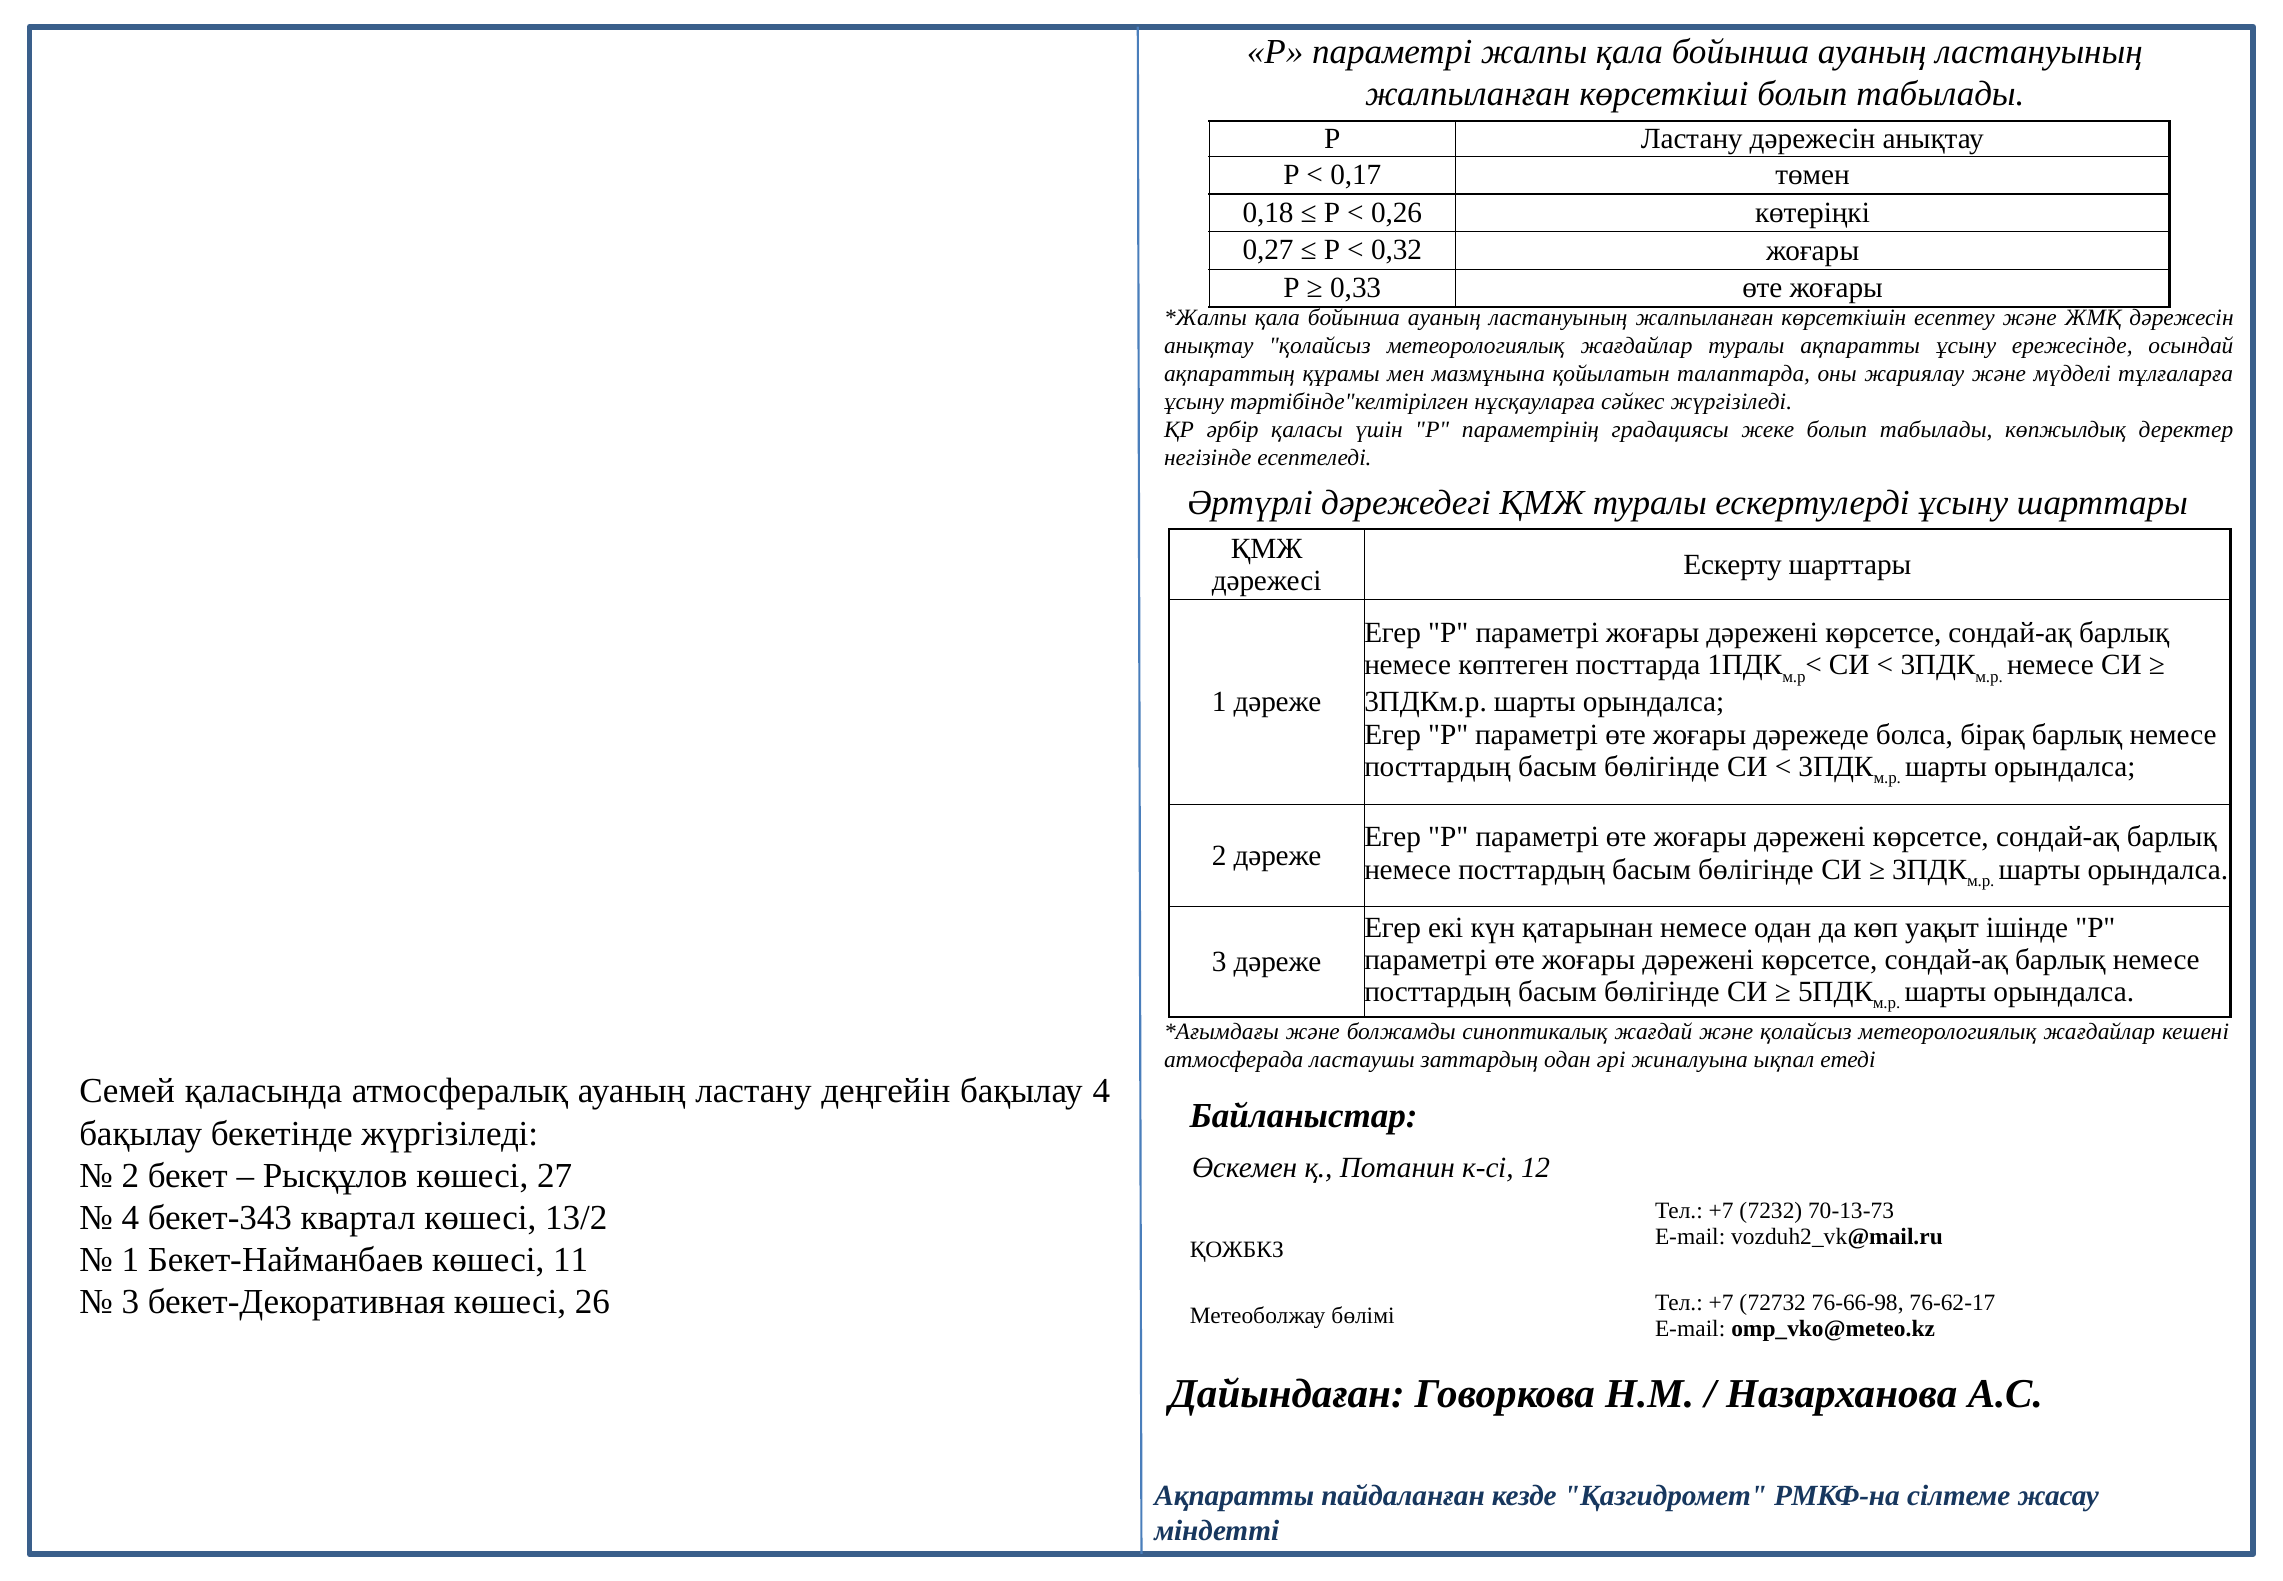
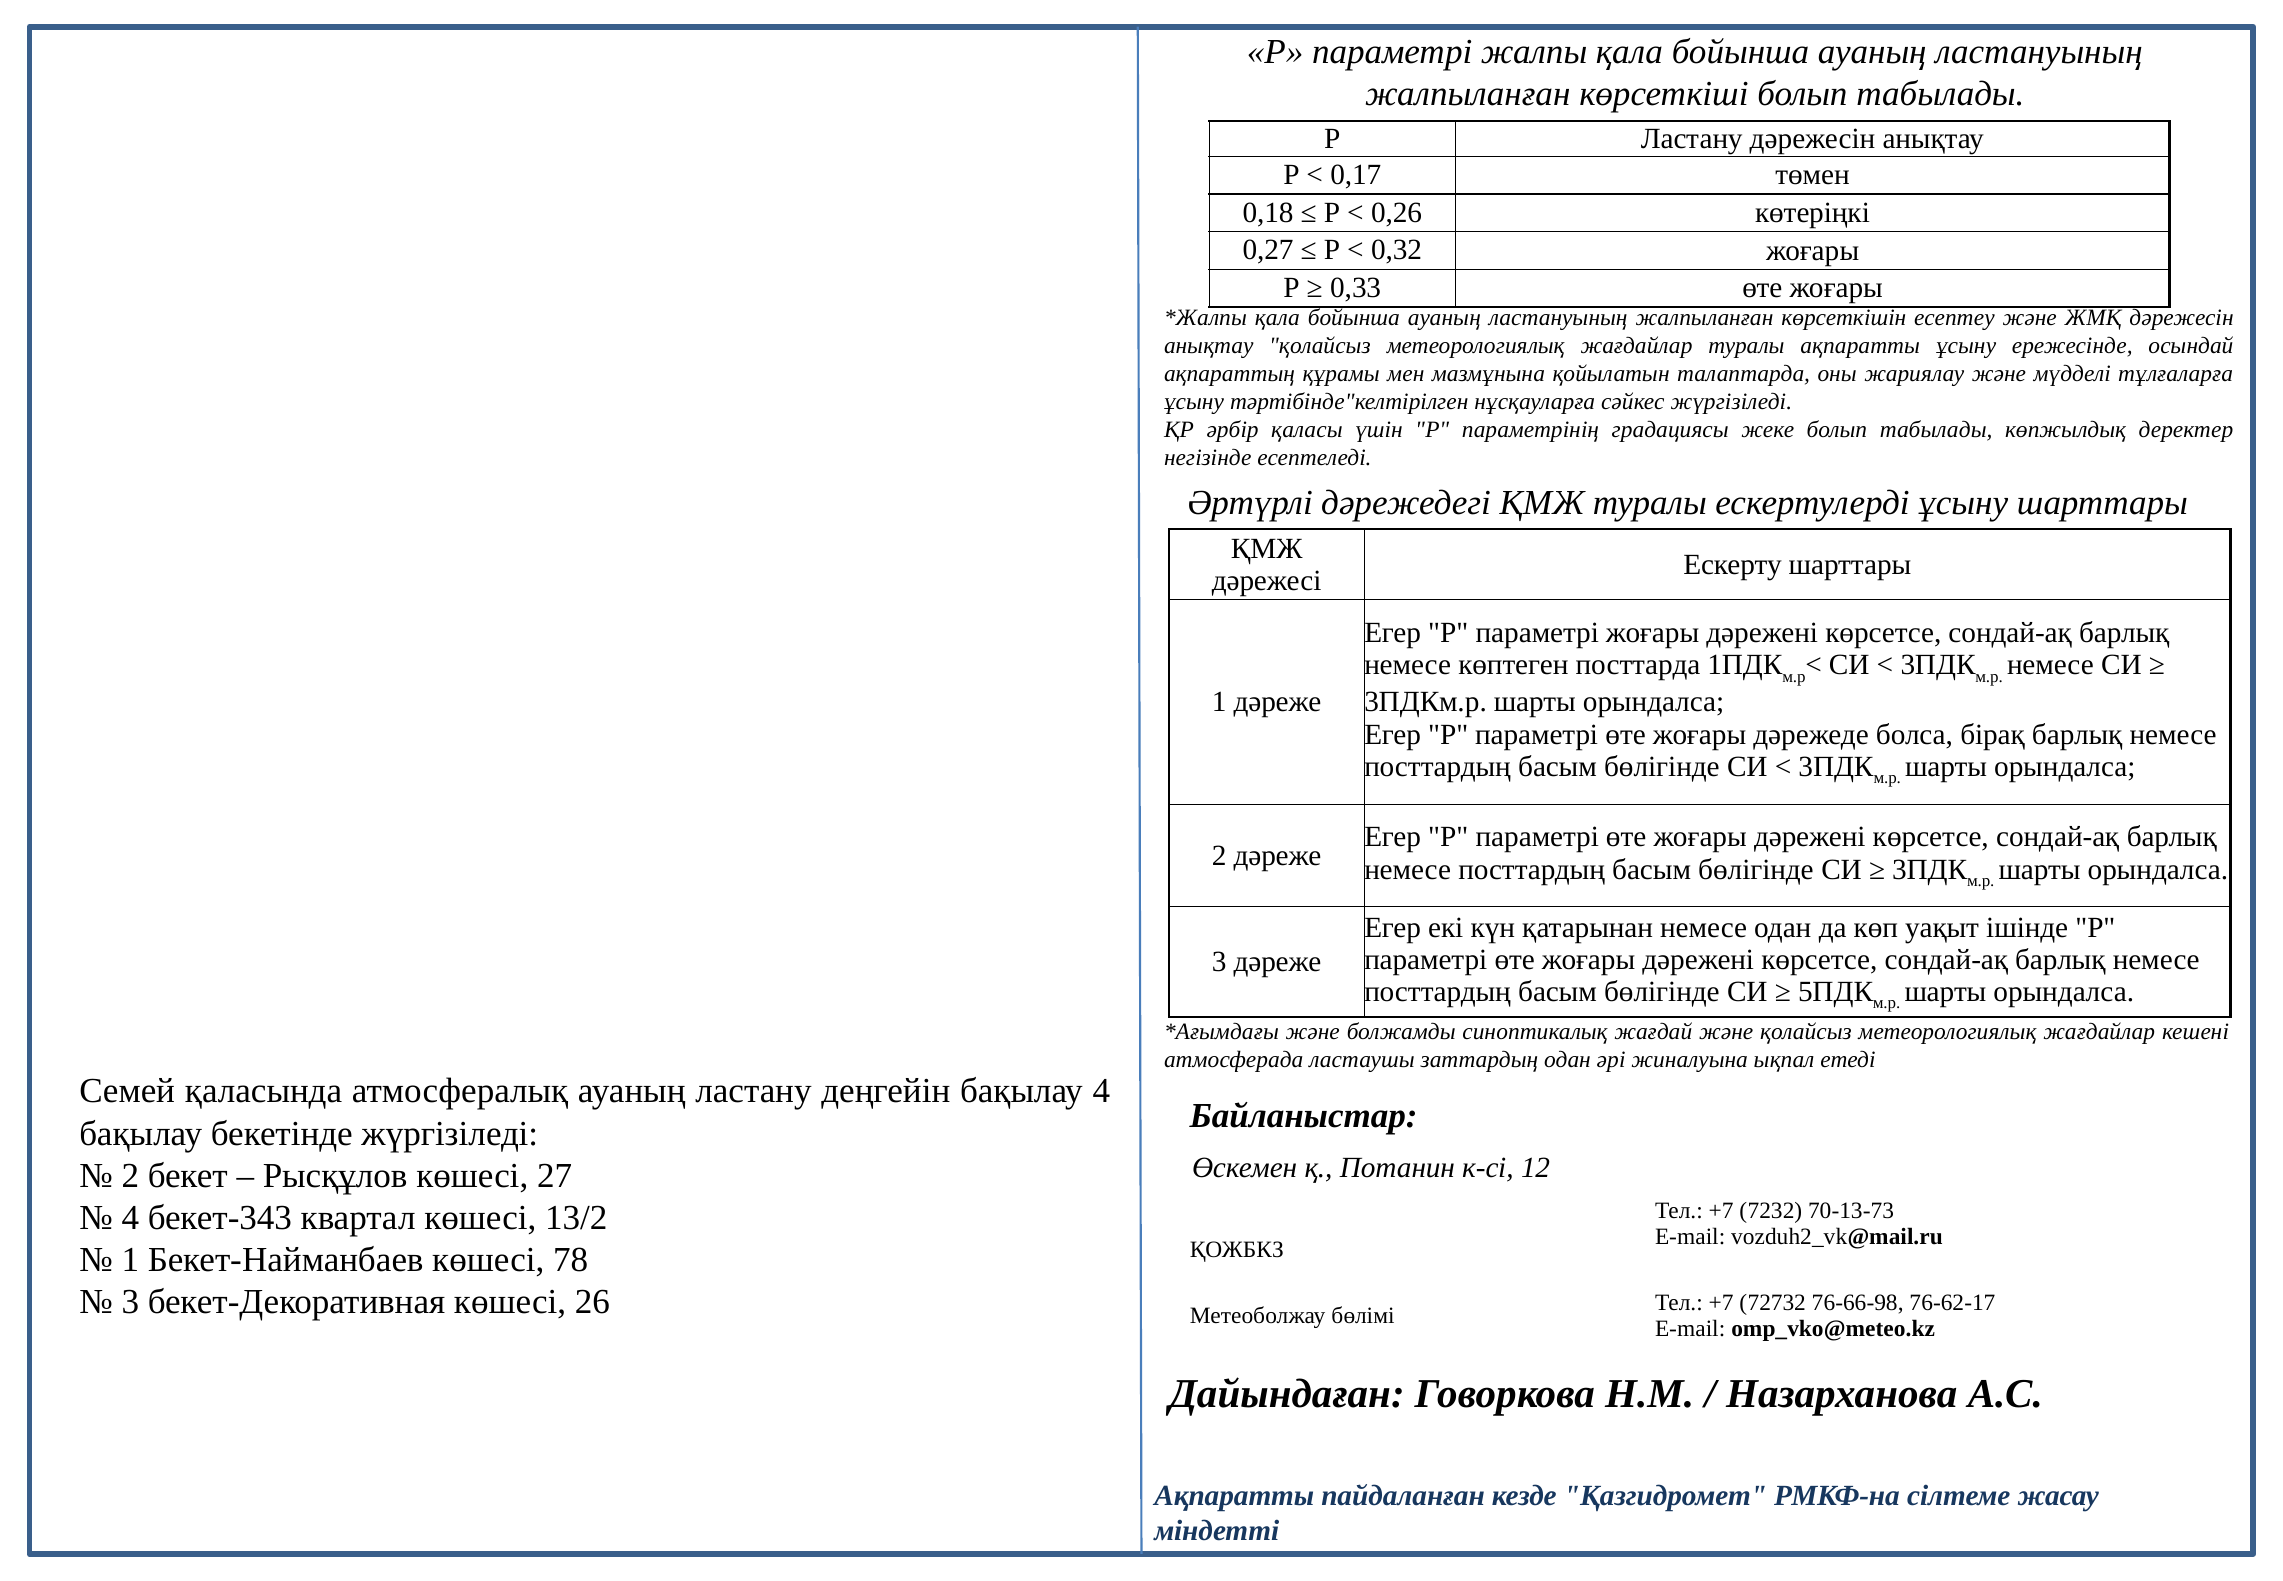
11: 11 -> 78
